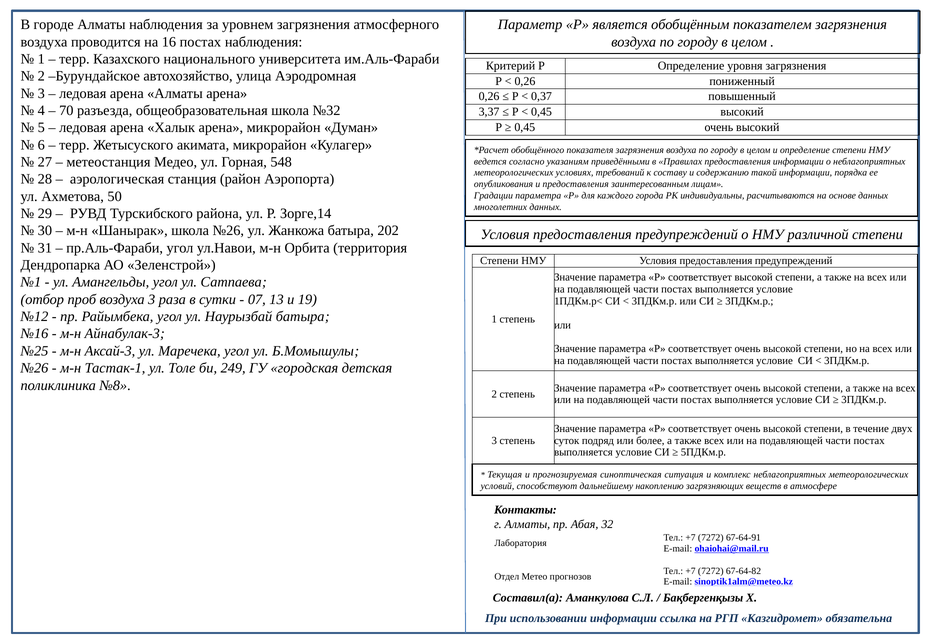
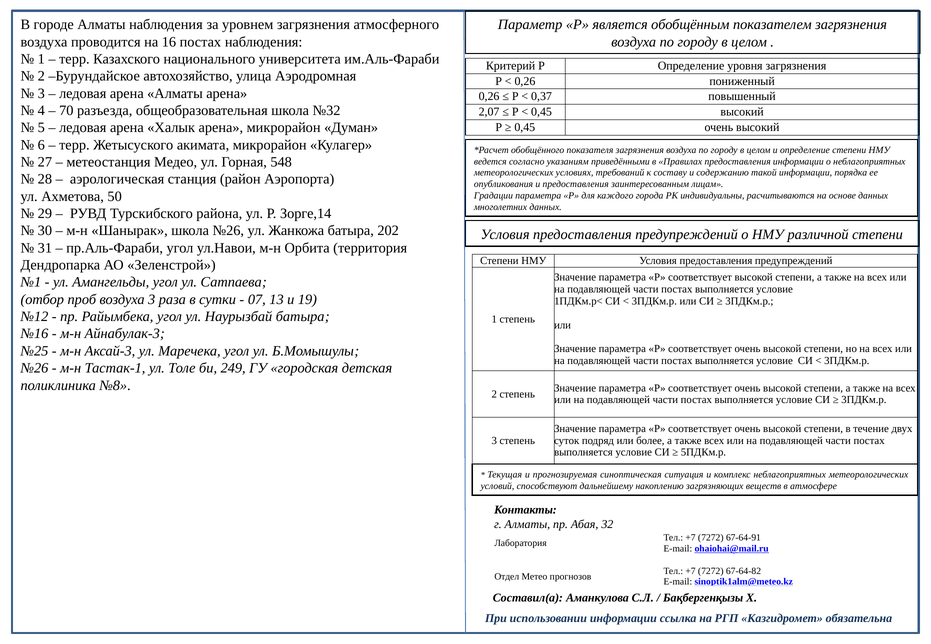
3,37: 3,37 -> 2,07
